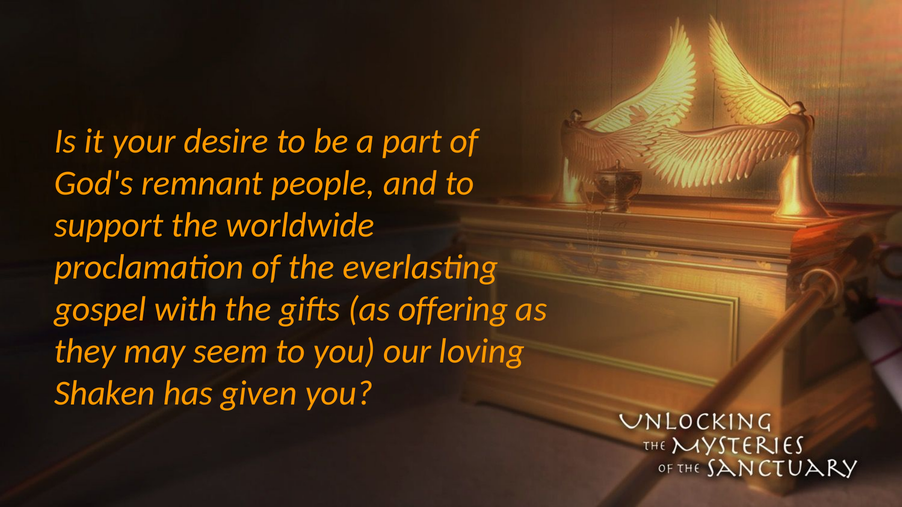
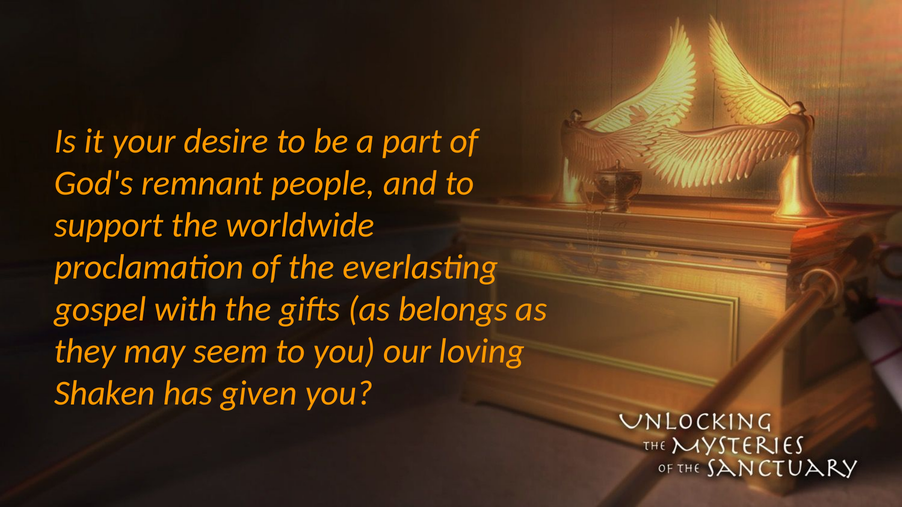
offering: offering -> belongs
